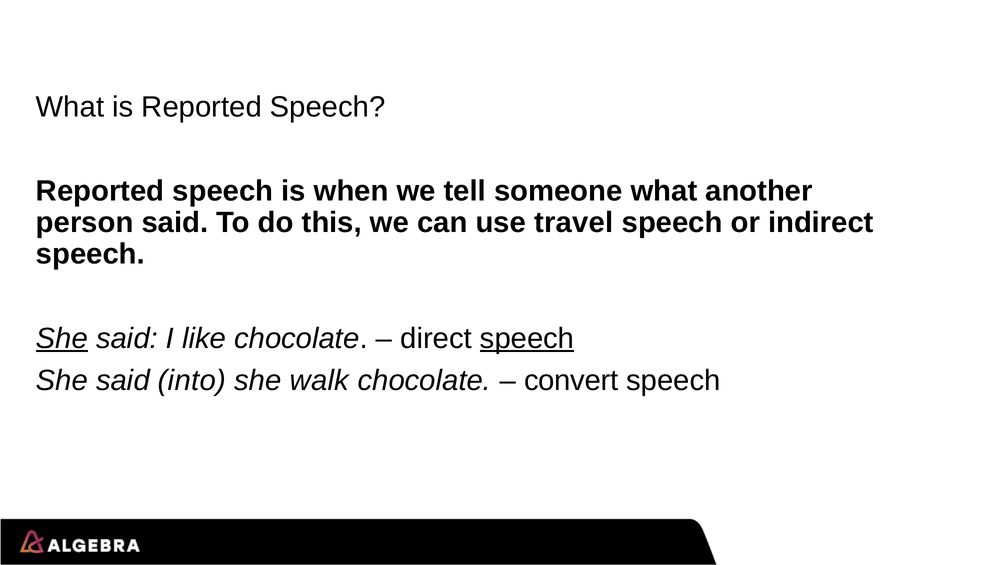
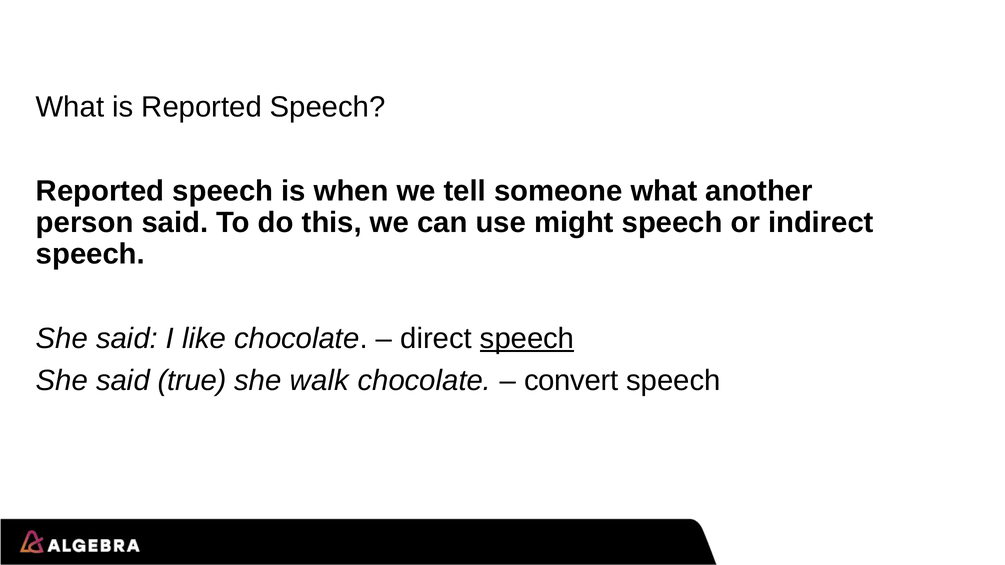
travel: travel -> might
She at (62, 339) underline: present -> none
into: into -> true
